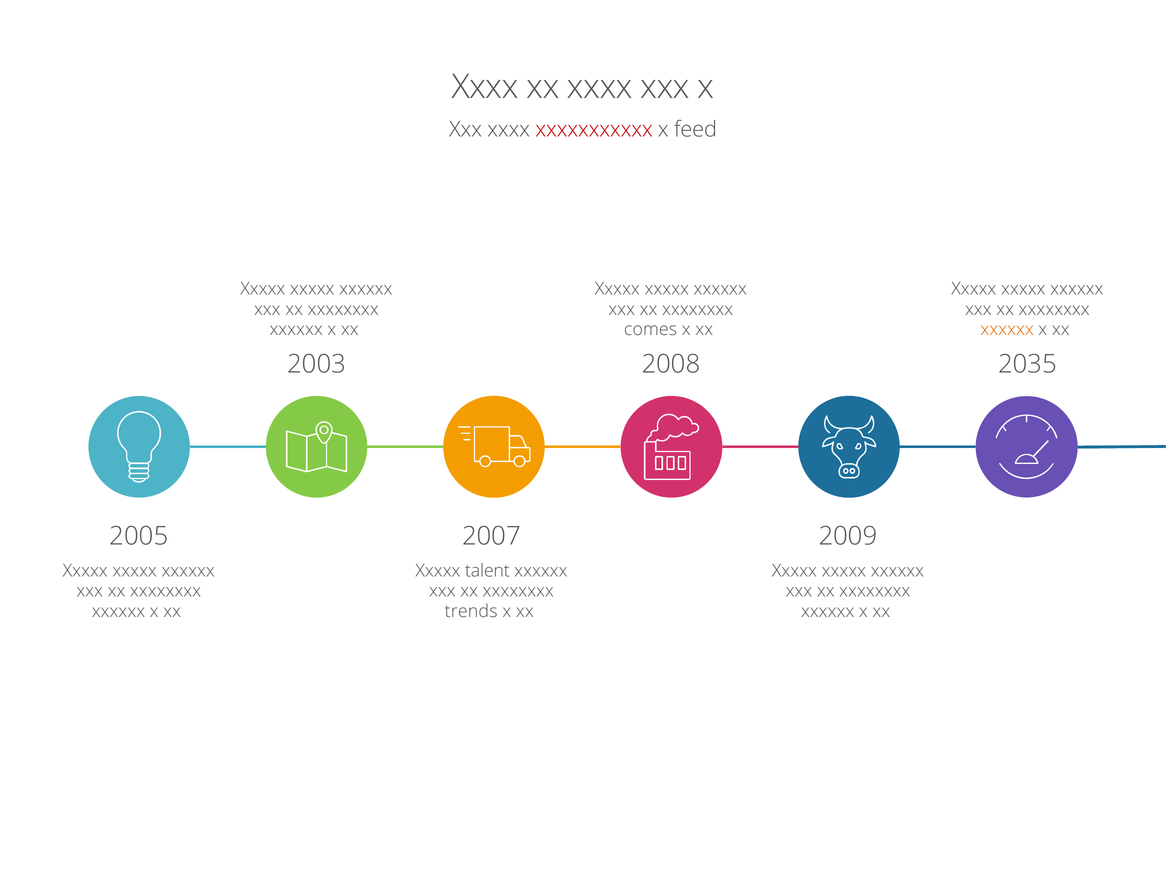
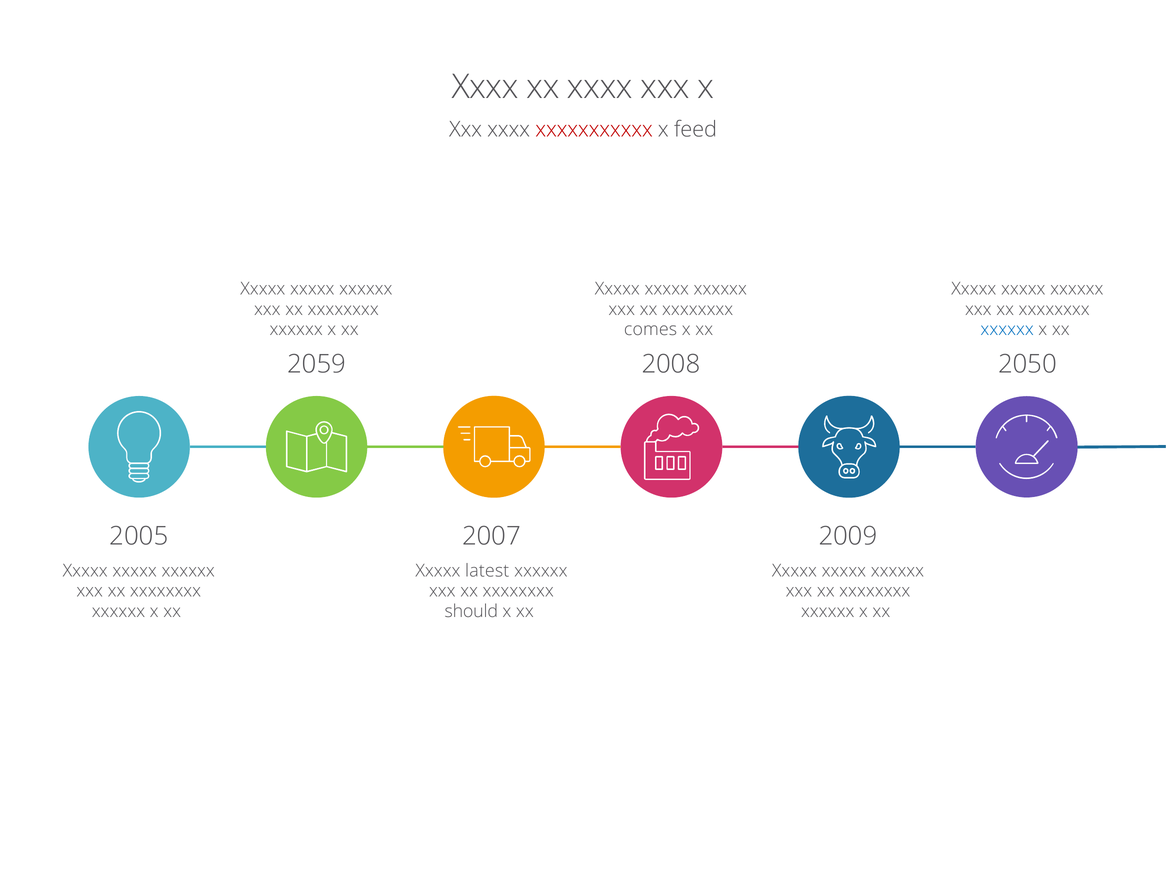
xxxxxx at (1007, 330) colour: orange -> blue
2003: 2003 -> 2059
2035: 2035 -> 2050
talent: talent -> latest
trends: trends -> should
